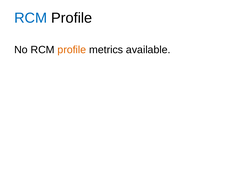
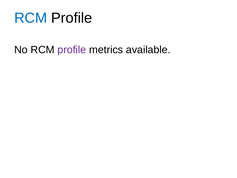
profile at (72, 50) colour: orange -> purple
